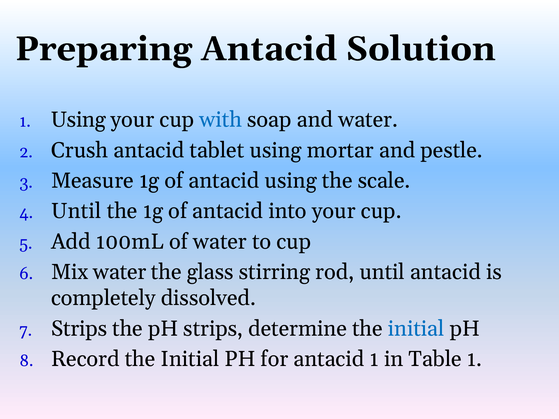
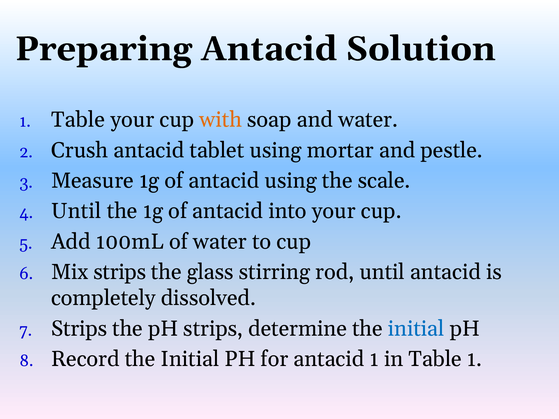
1 Using: Using -> Table
with colour: blue -> orange
Mix water: water -> strips
